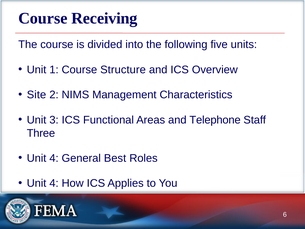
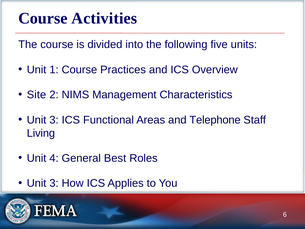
Receiving: Receiving -> Activities
Structure: Structure -> Practices
Three: Three -> Living
4 at (54, 183): 4 -> 3
